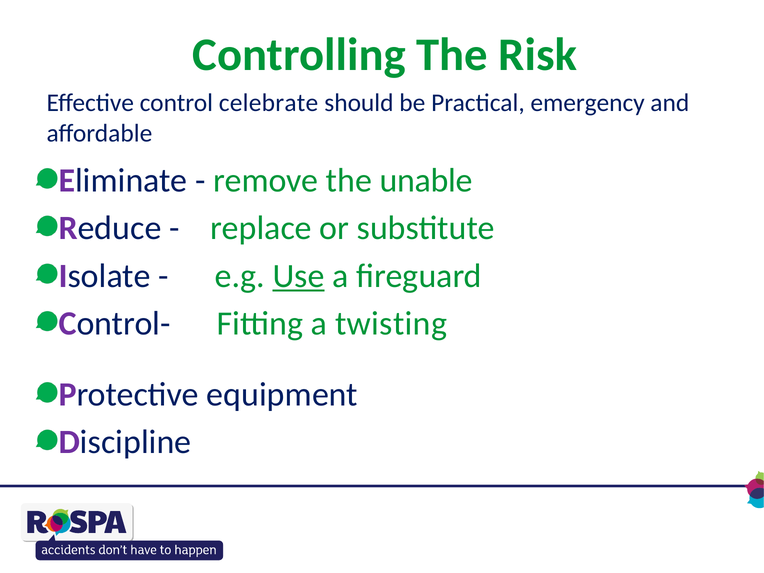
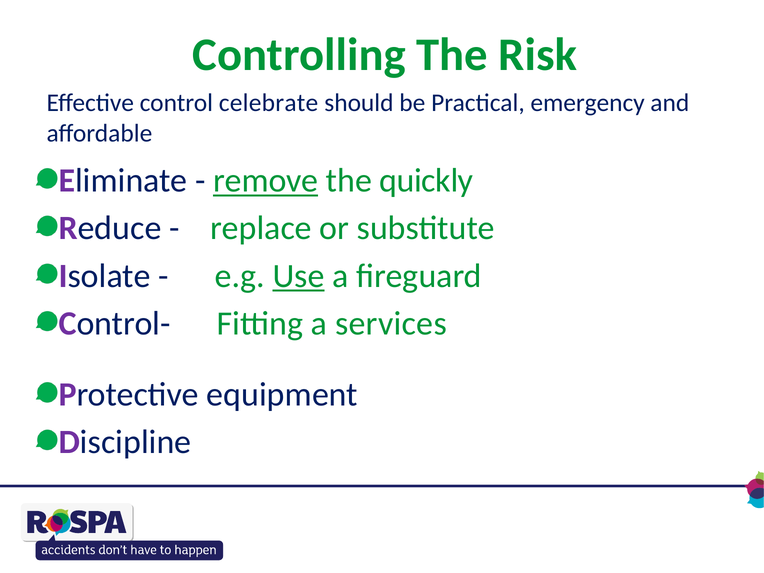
remove underline: none -> present
unable: unable -> quickly
twisting: twisting -> services
